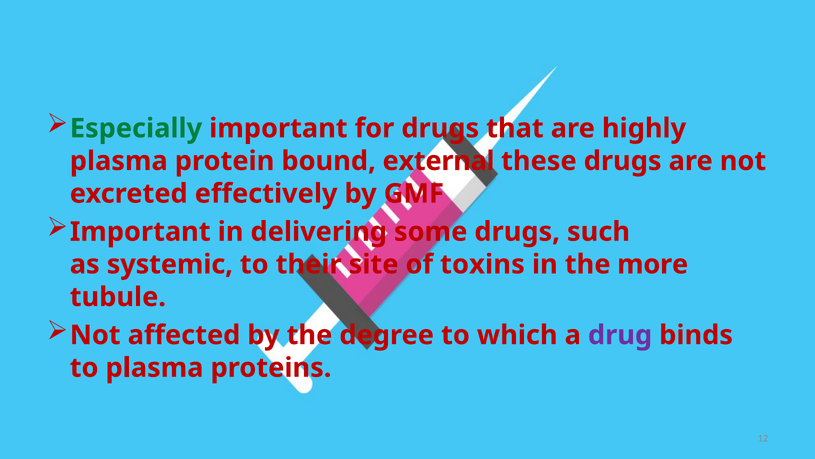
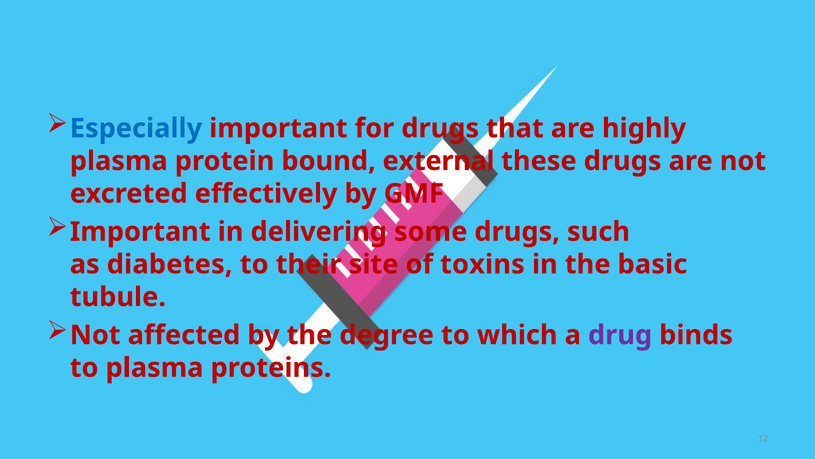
Especially colour: green -> blue
systemic: systemic -> diabetes
more: more -> basic
